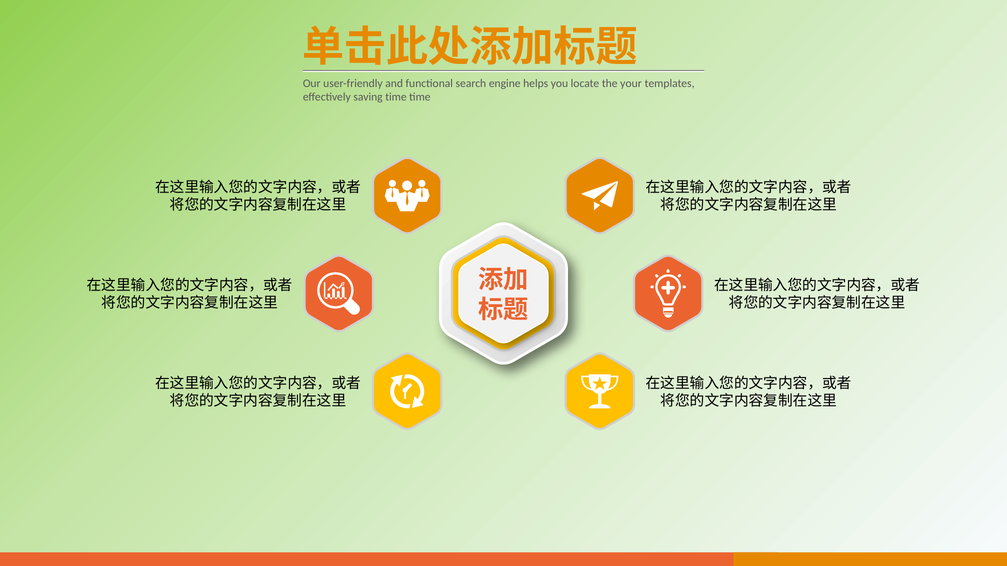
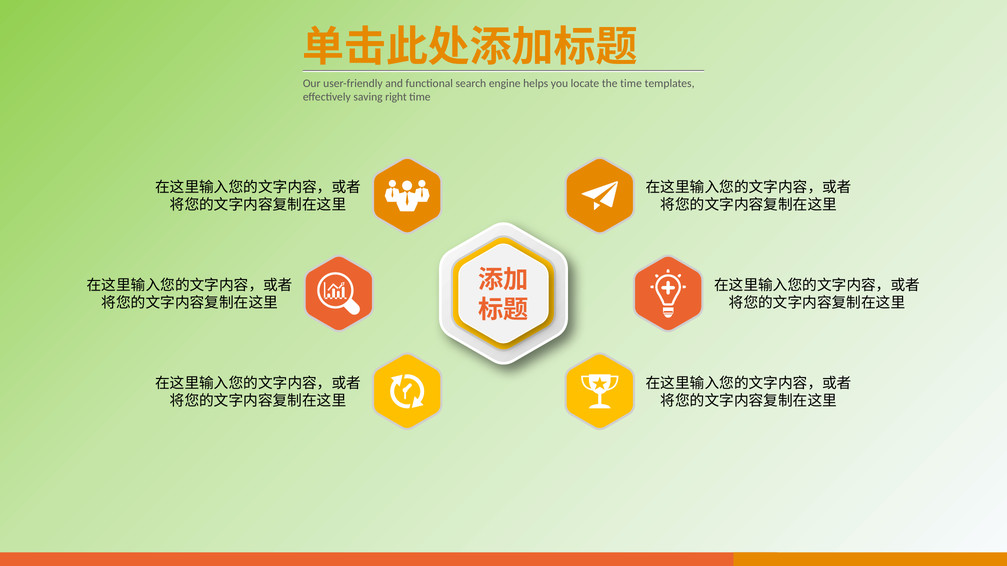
the your: your -> time
saving time: time -> right
